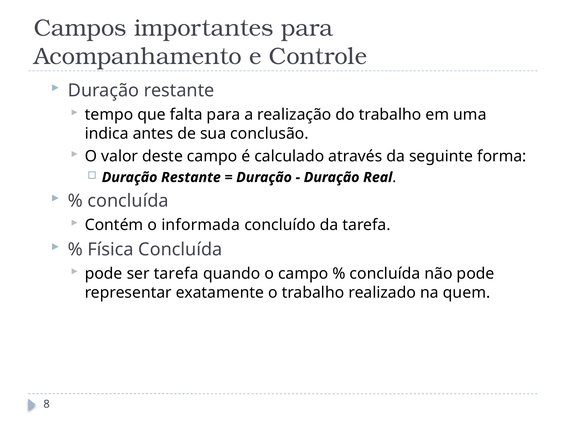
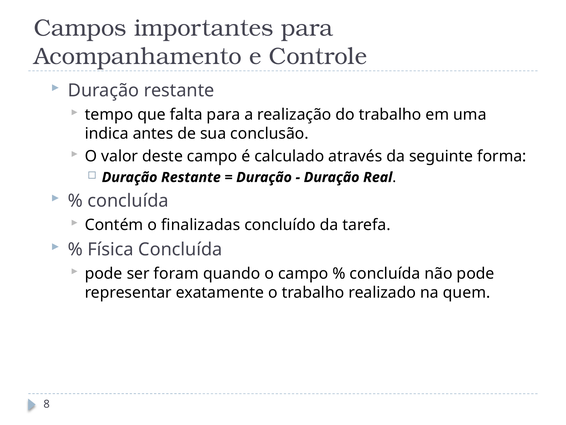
informada: informada -> finalizadas
ser tarefa: tarefa -> foram
